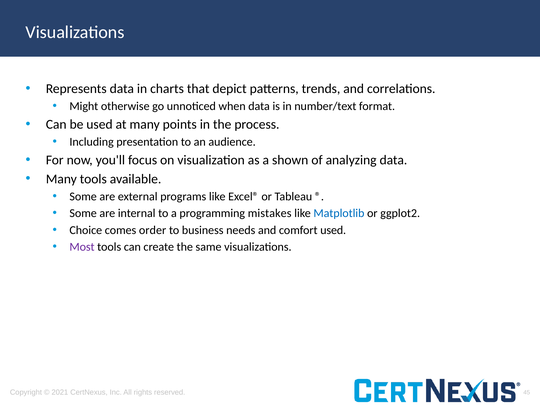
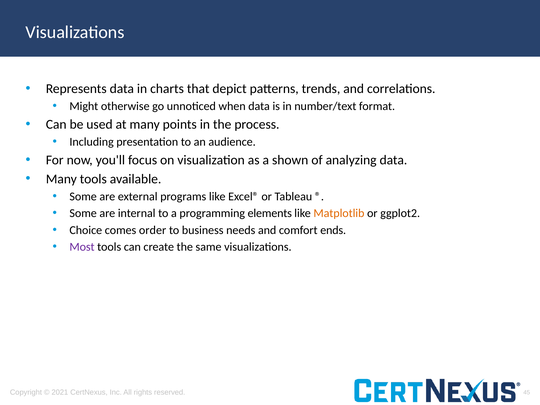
mistakes: mistakes -> elements
Matplotlib colour: blue -> orange
comfort used: used -> ends
